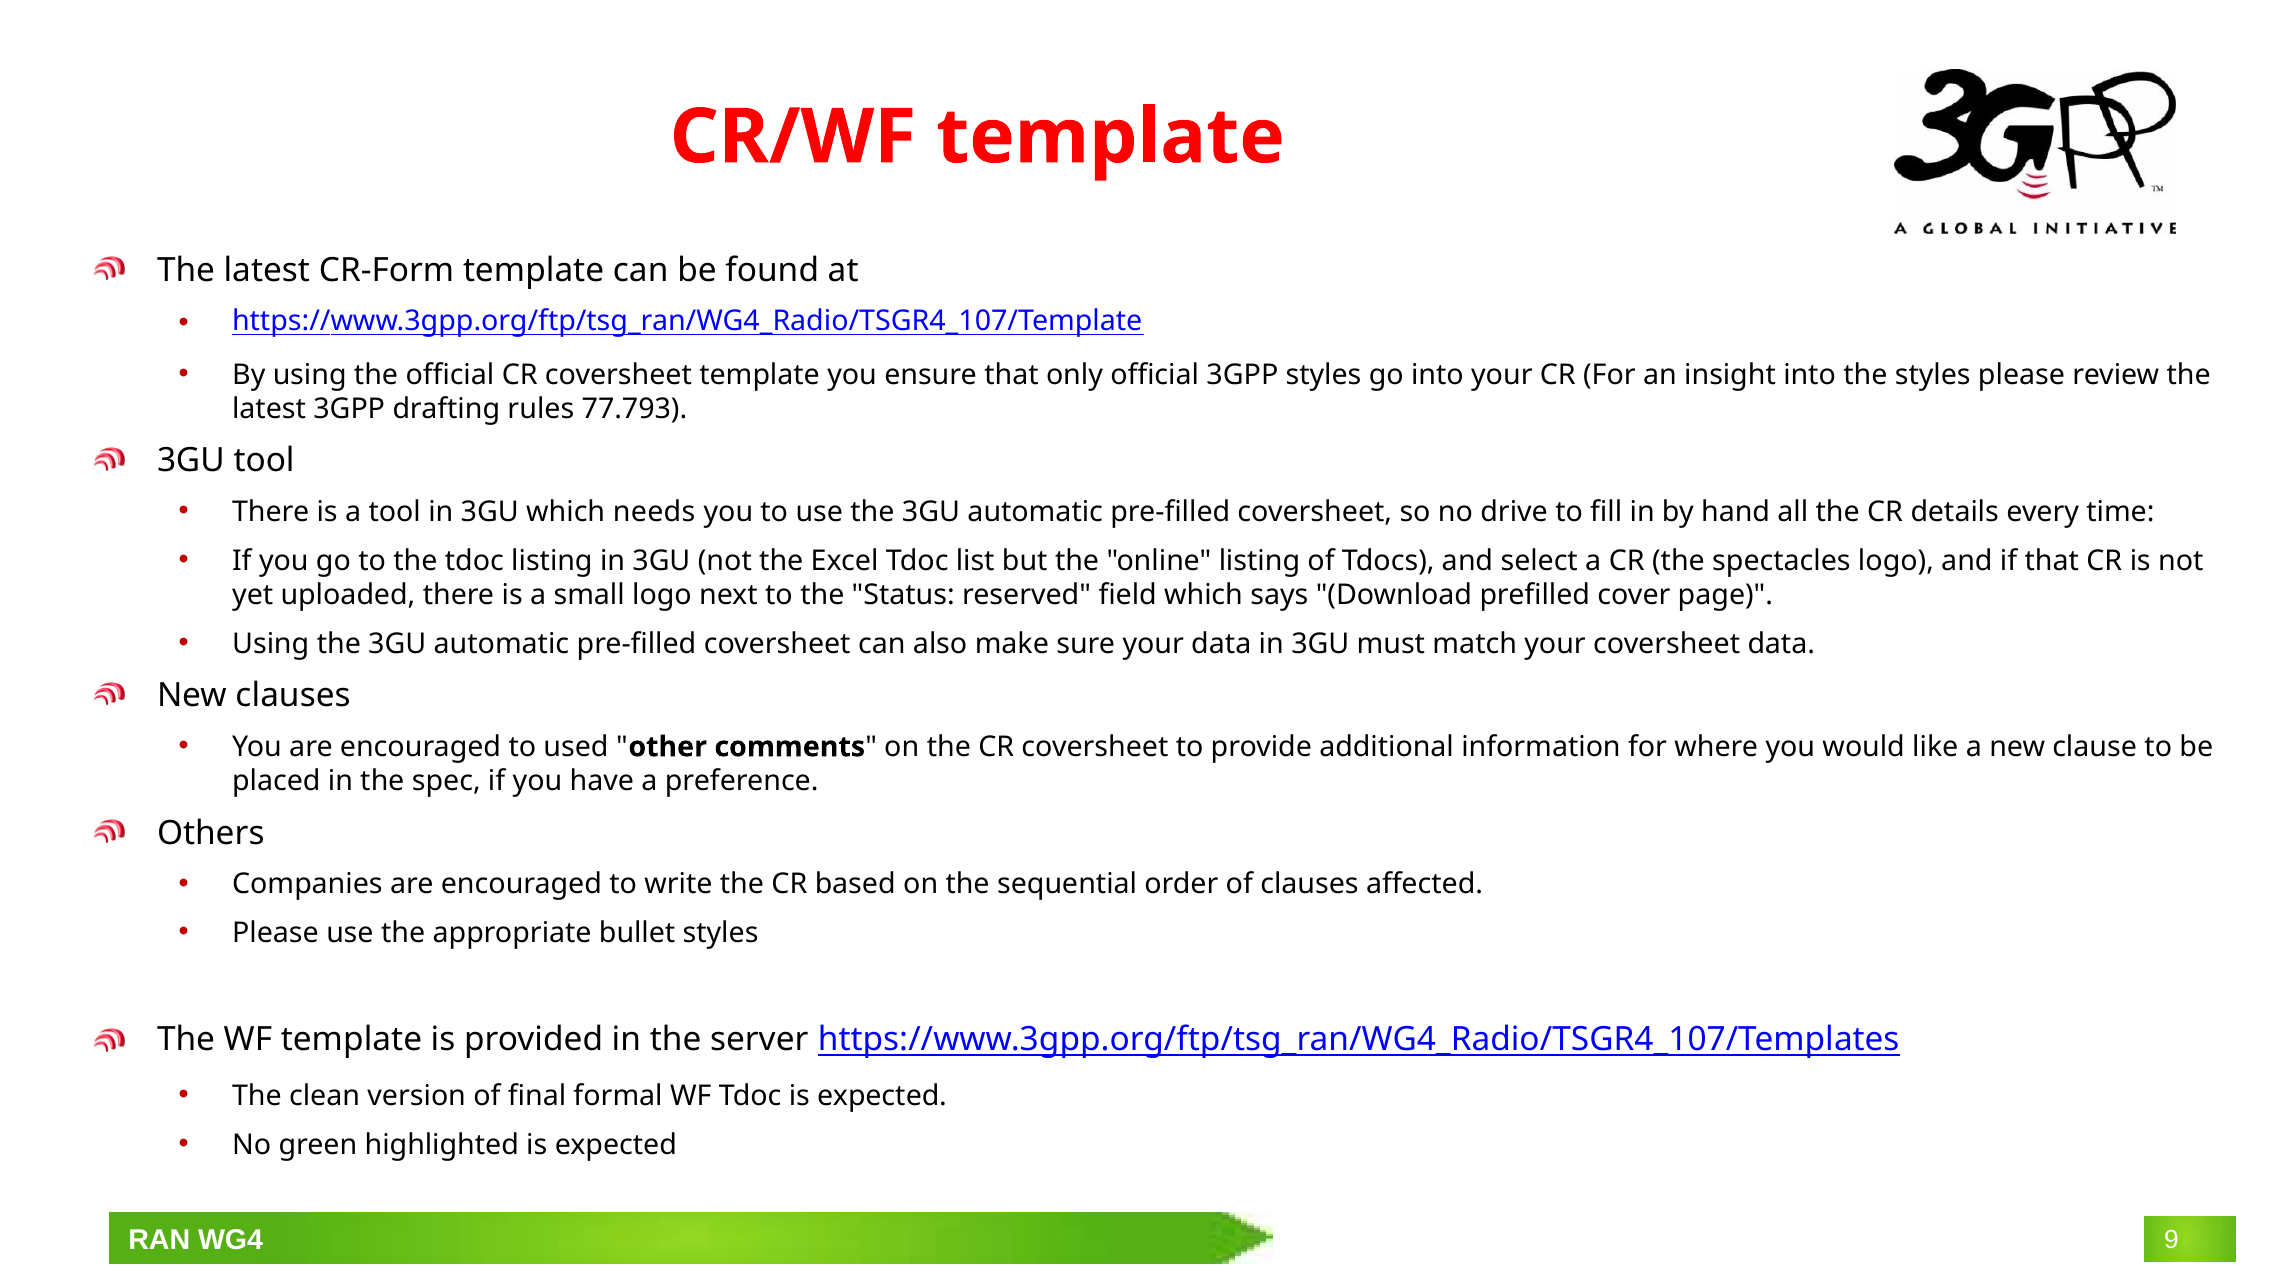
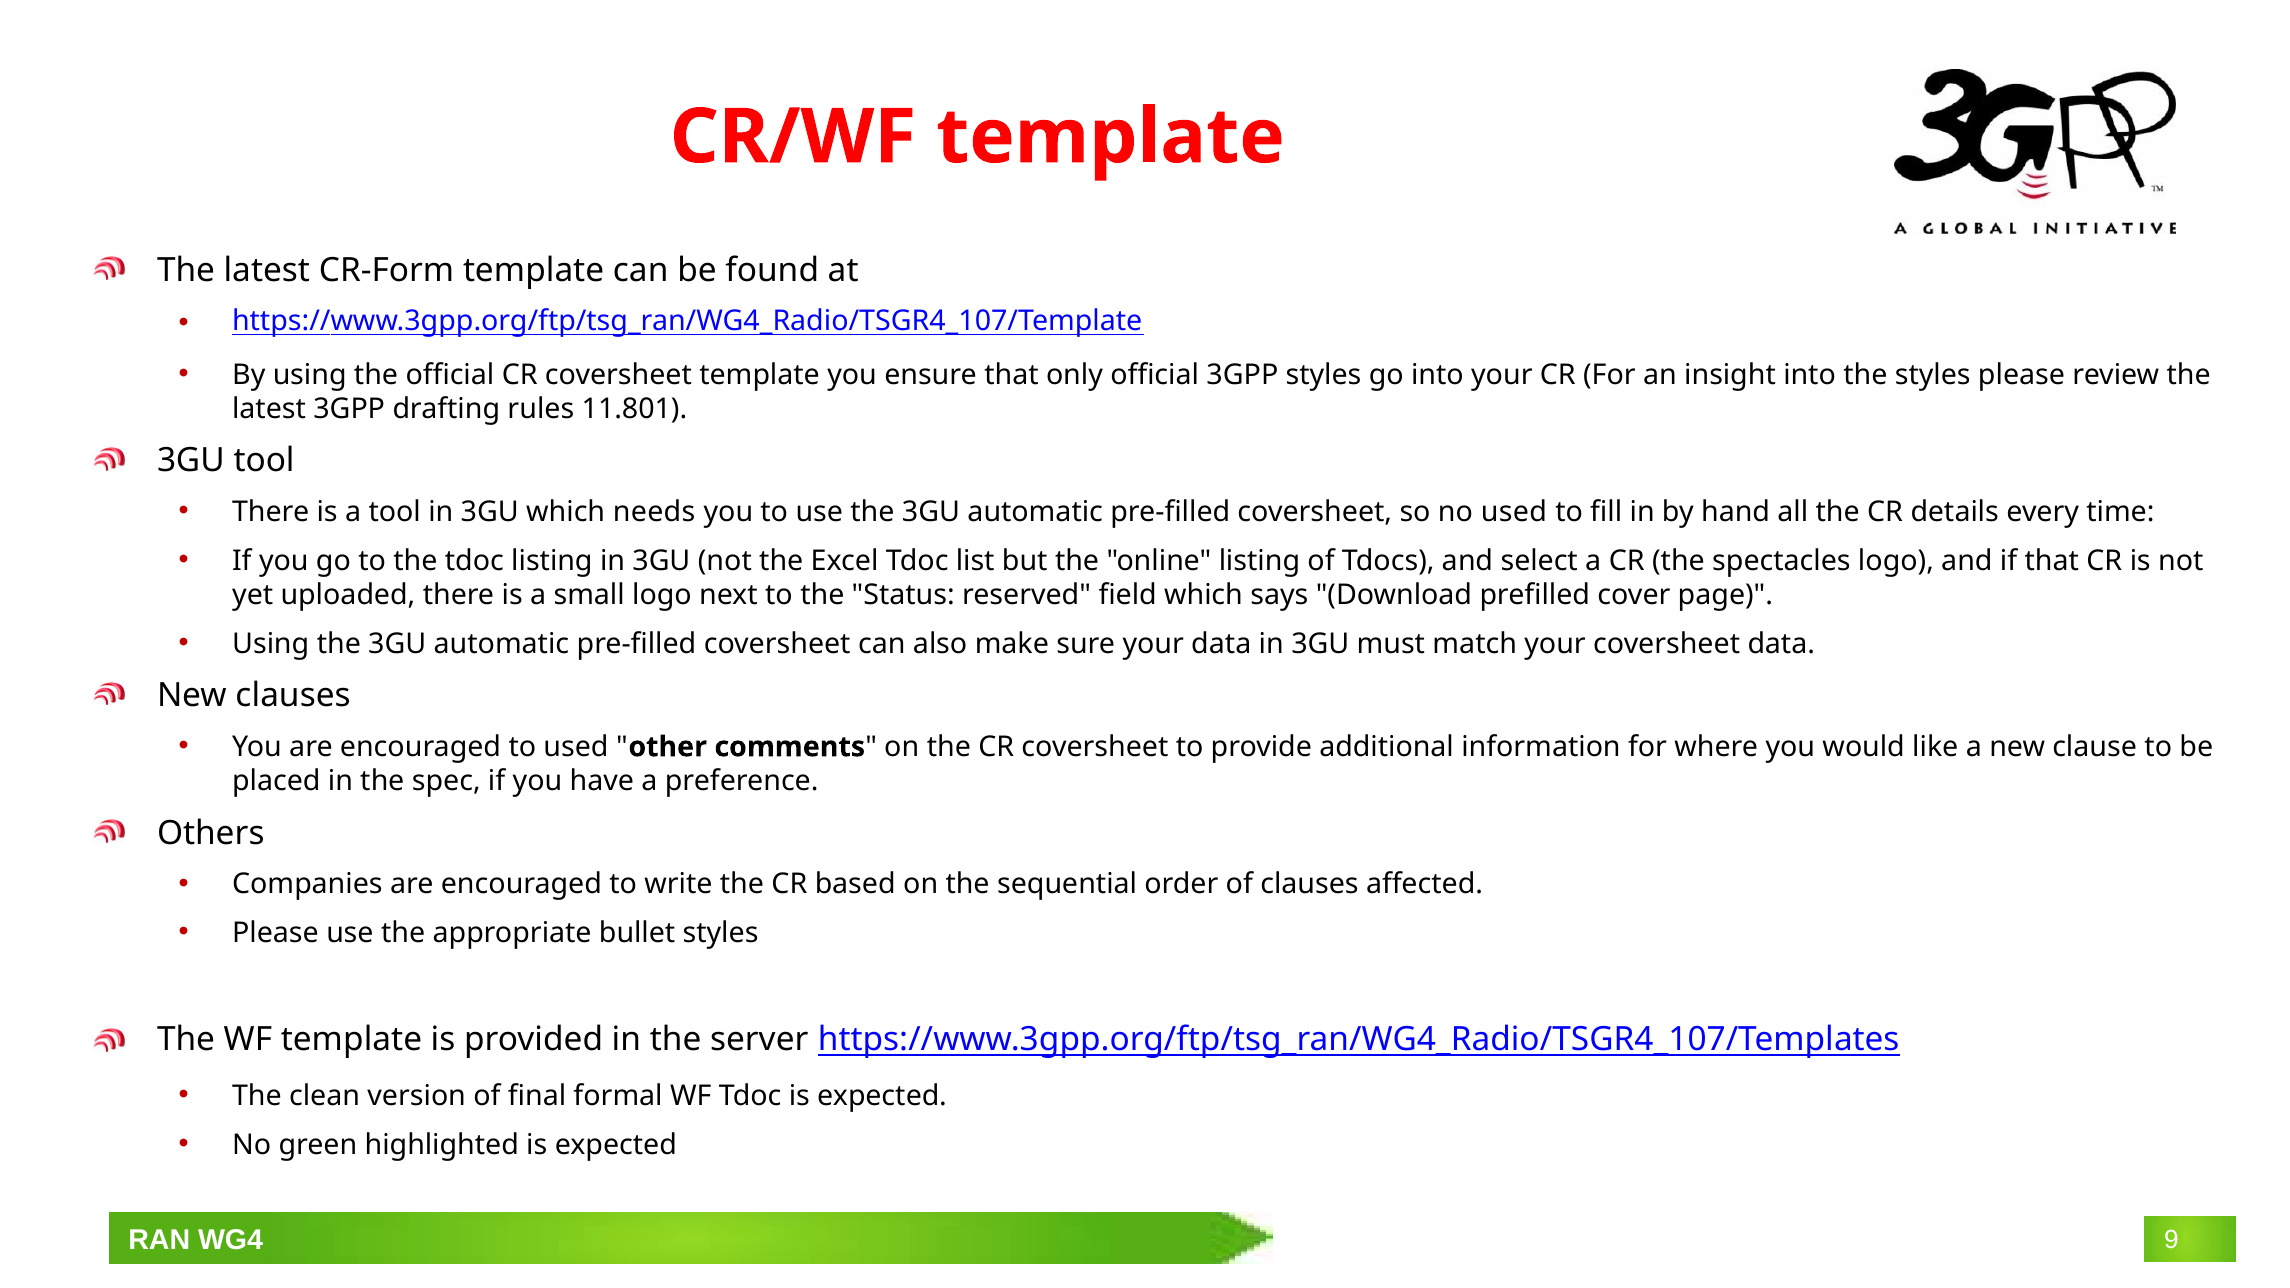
77.793: 77.793 -> 11.801
no drive: drive -> used
